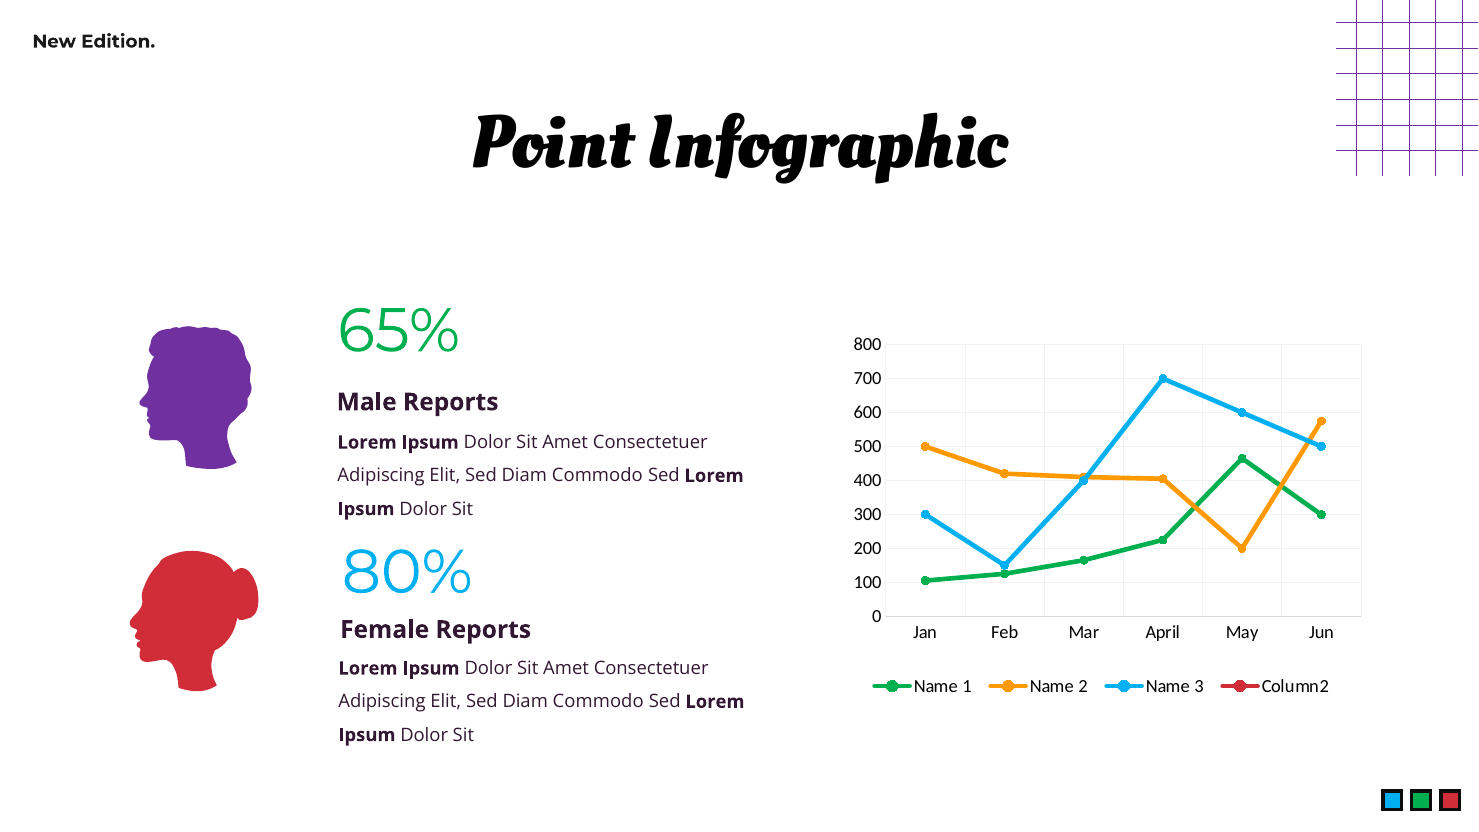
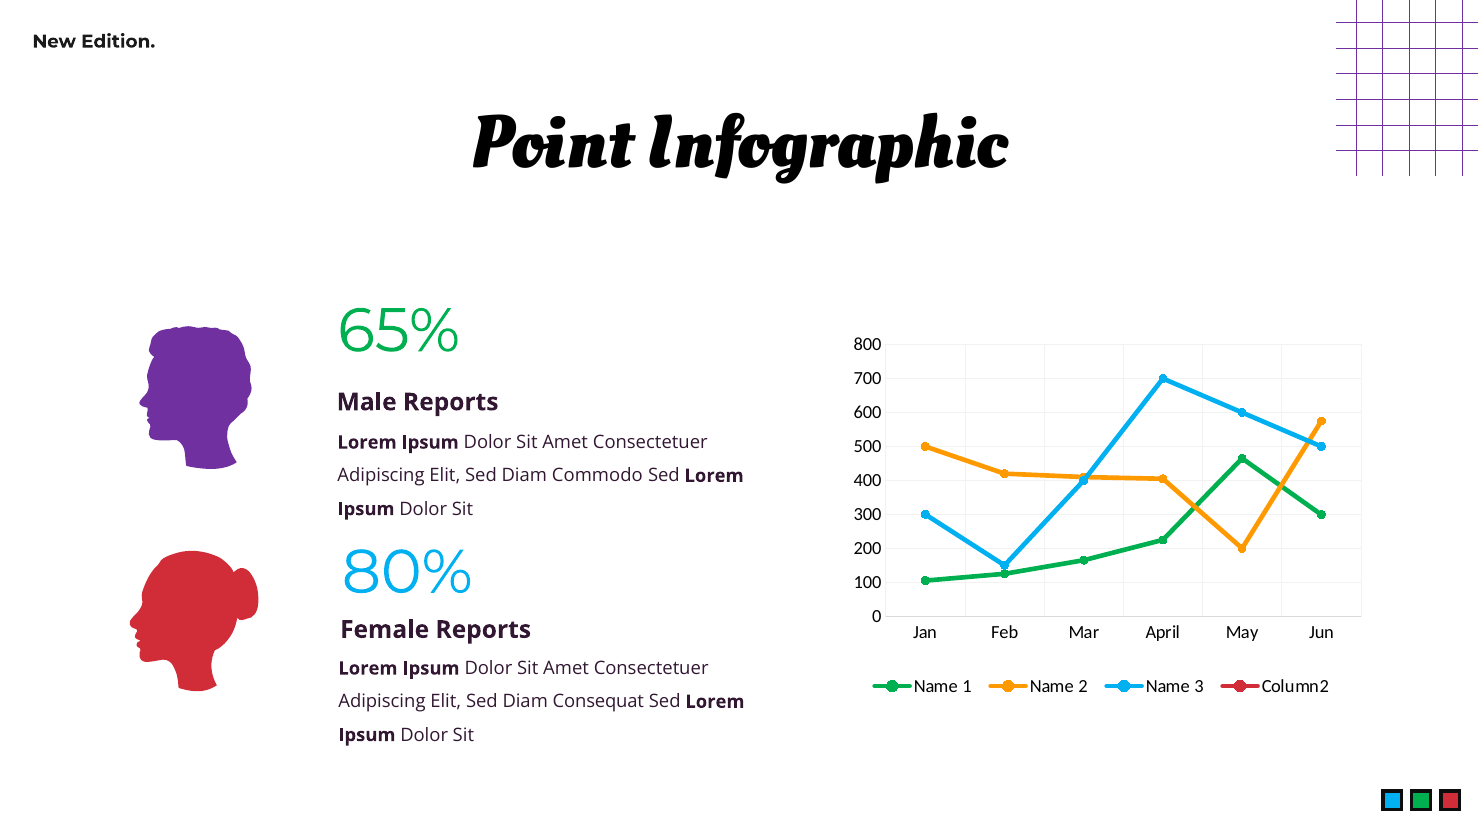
Commodo at (598, 702): Commodo -> Consequat
